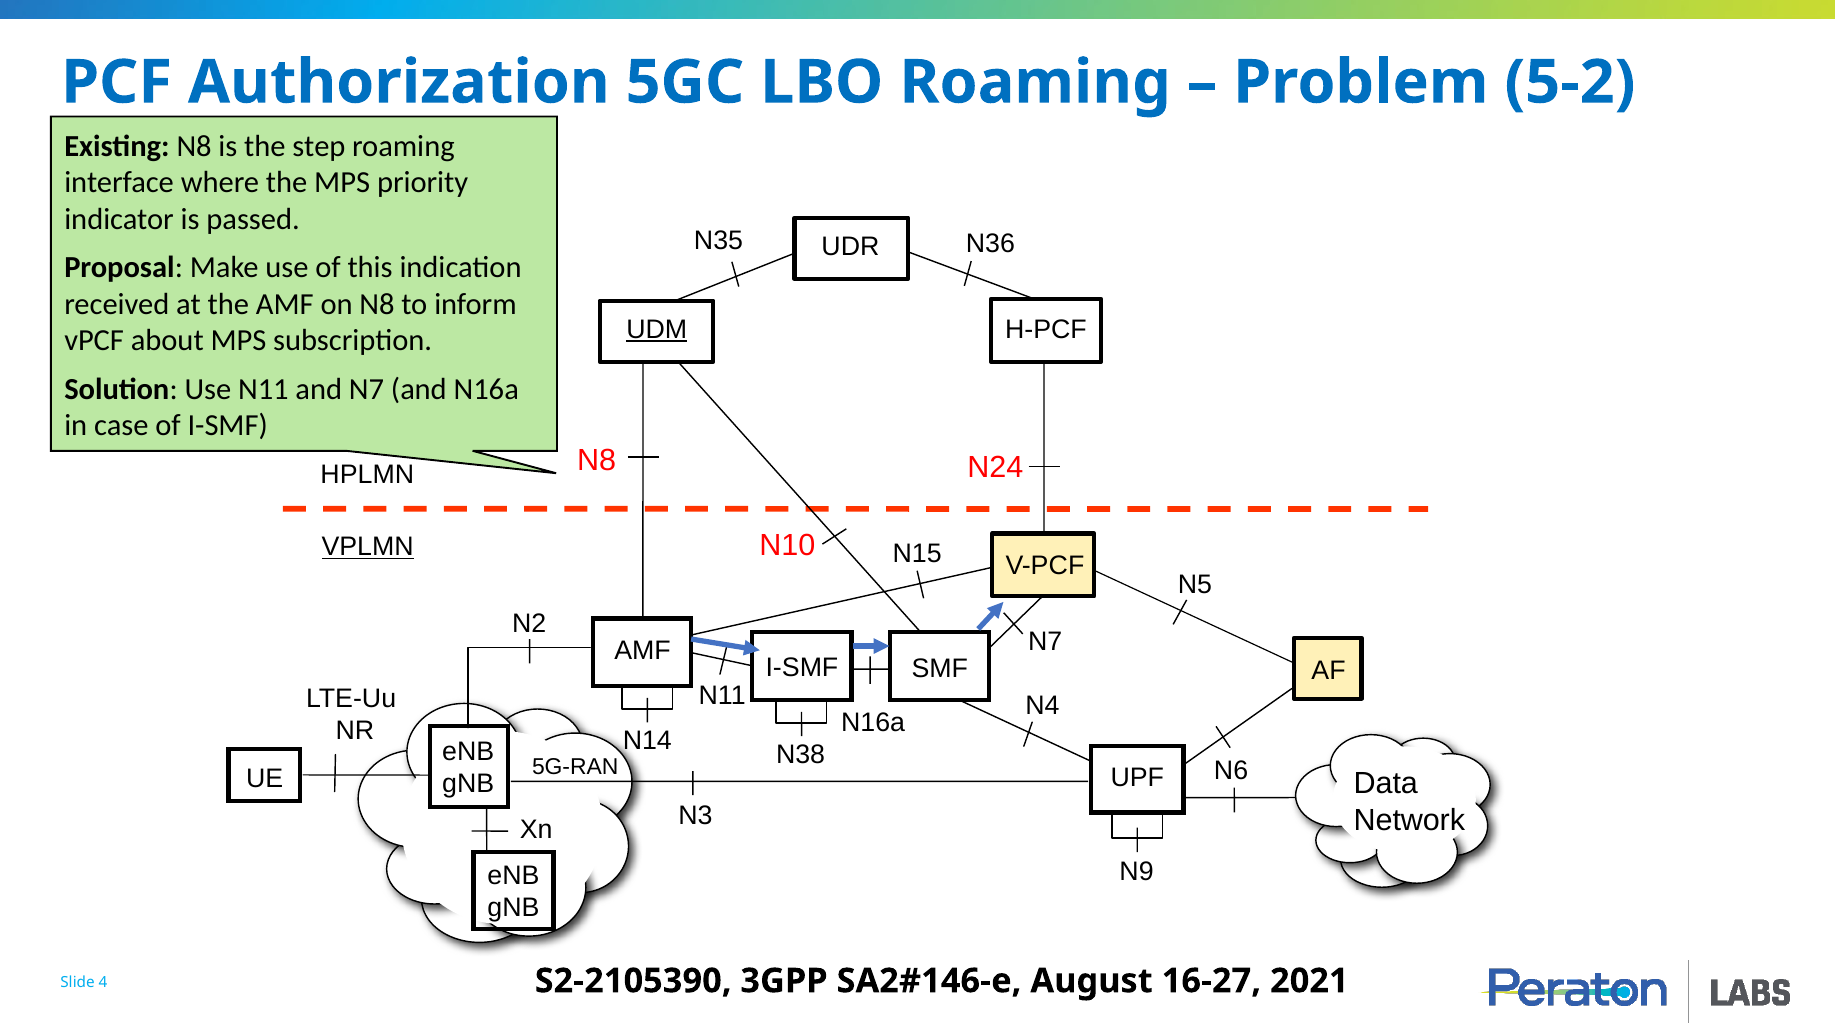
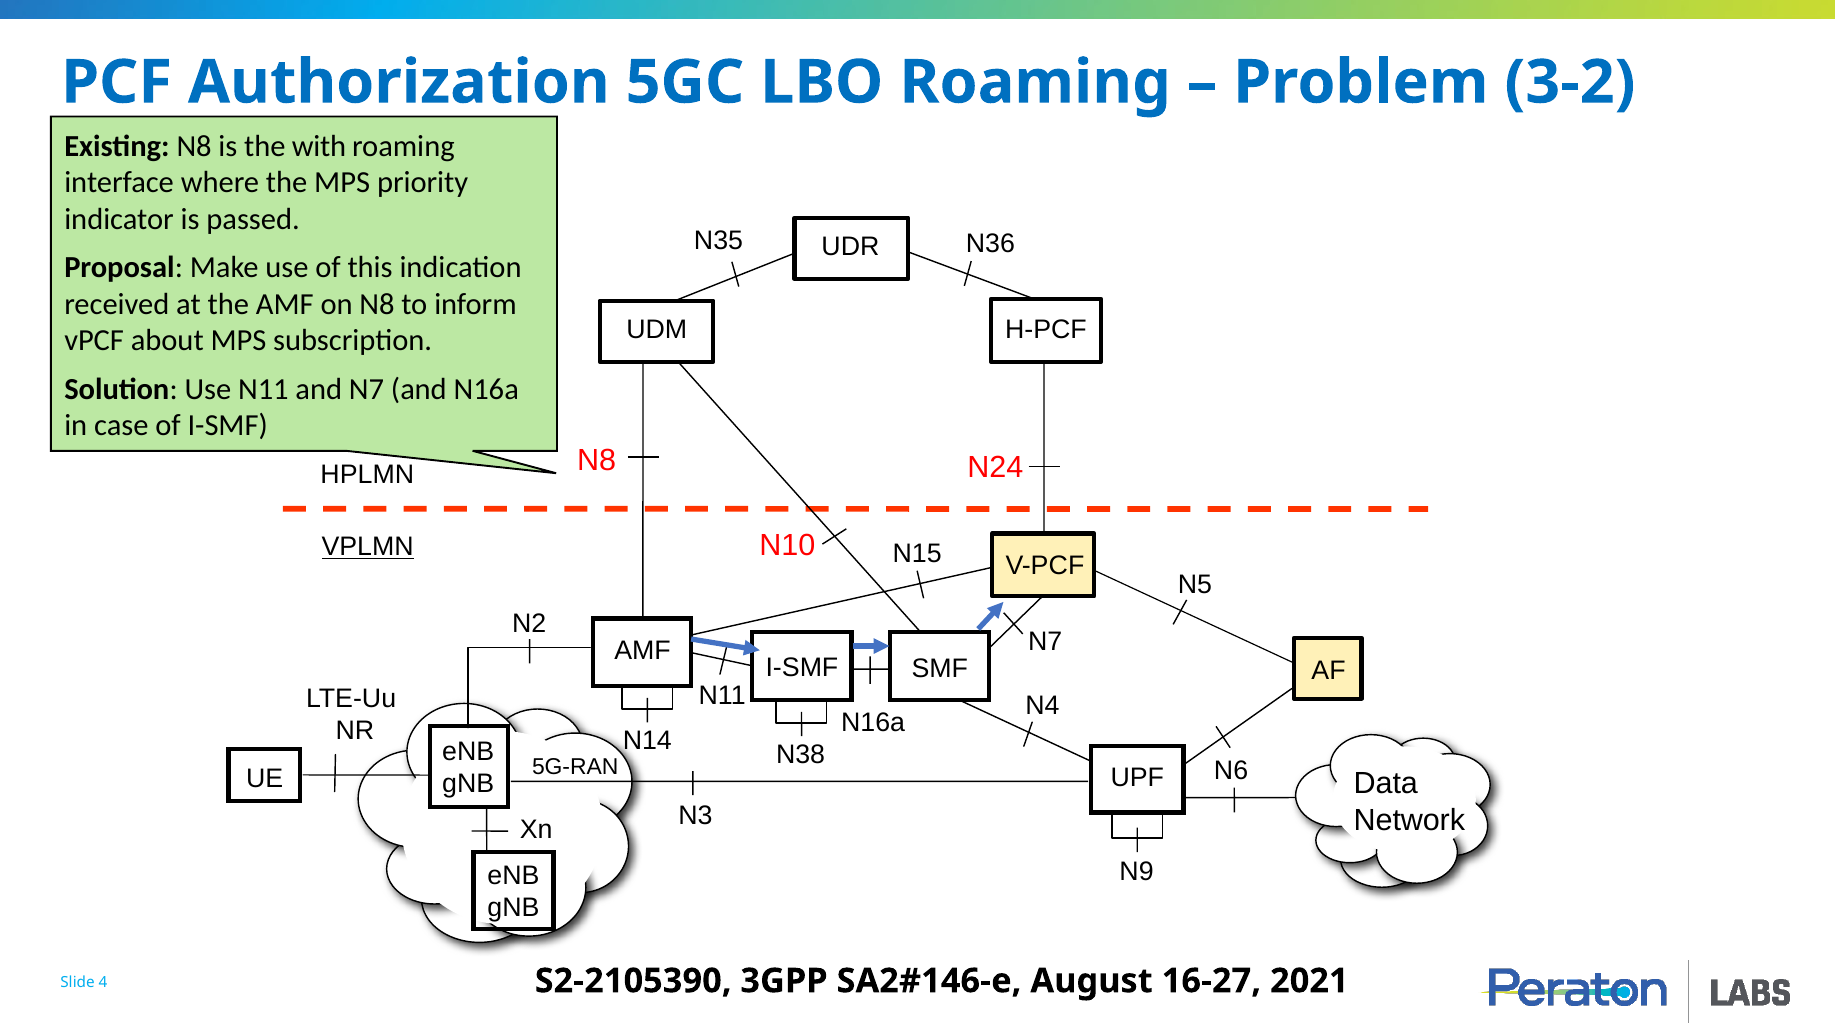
5-2: 5-2 -> 3-2
step: step -> with
UDM underline: present -> none
